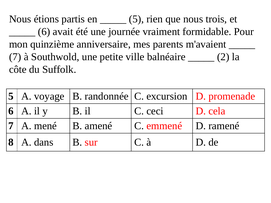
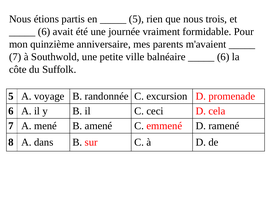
2 at (223, 57): 2 -> 6
